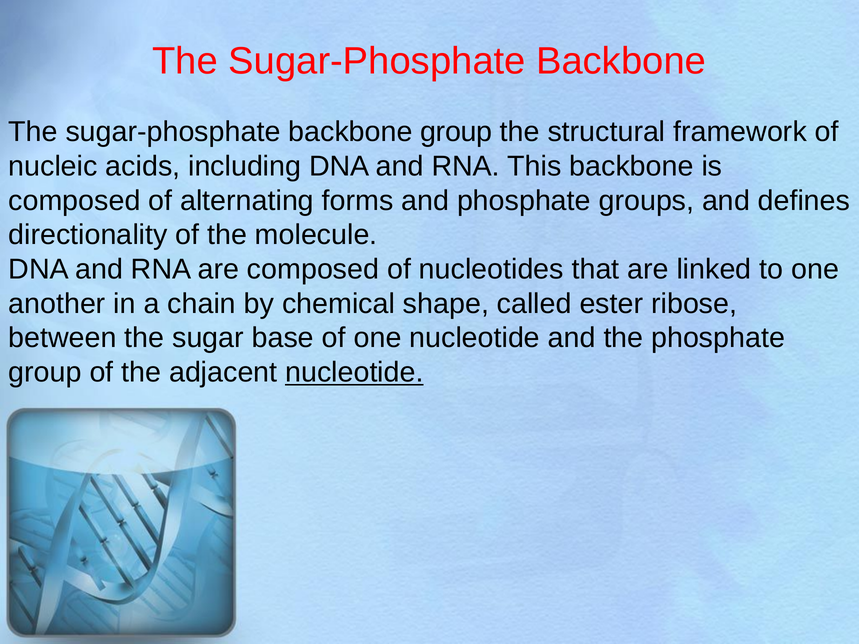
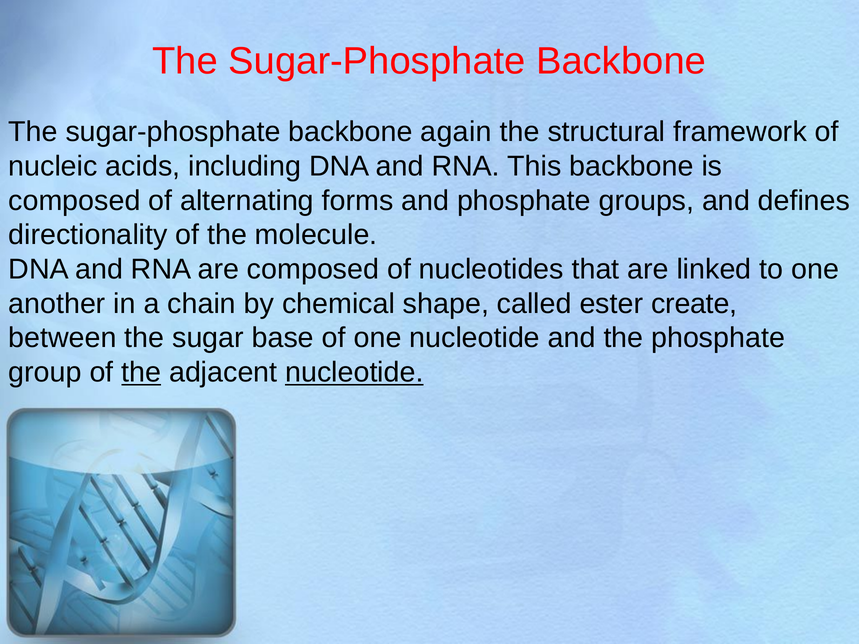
backbone group: group -> again
ribose: ribose -> create
the at (141, 372) underline: none -> present
